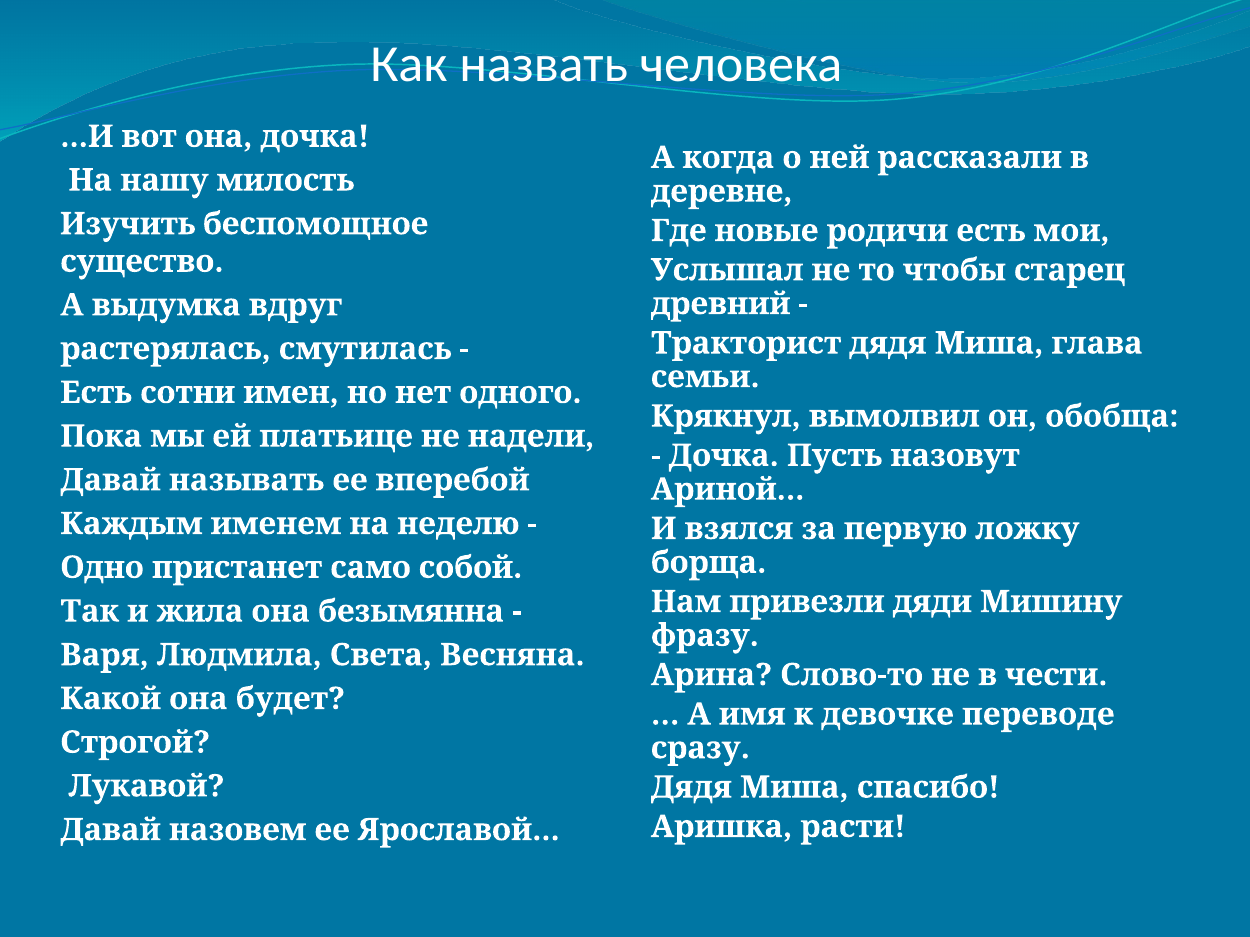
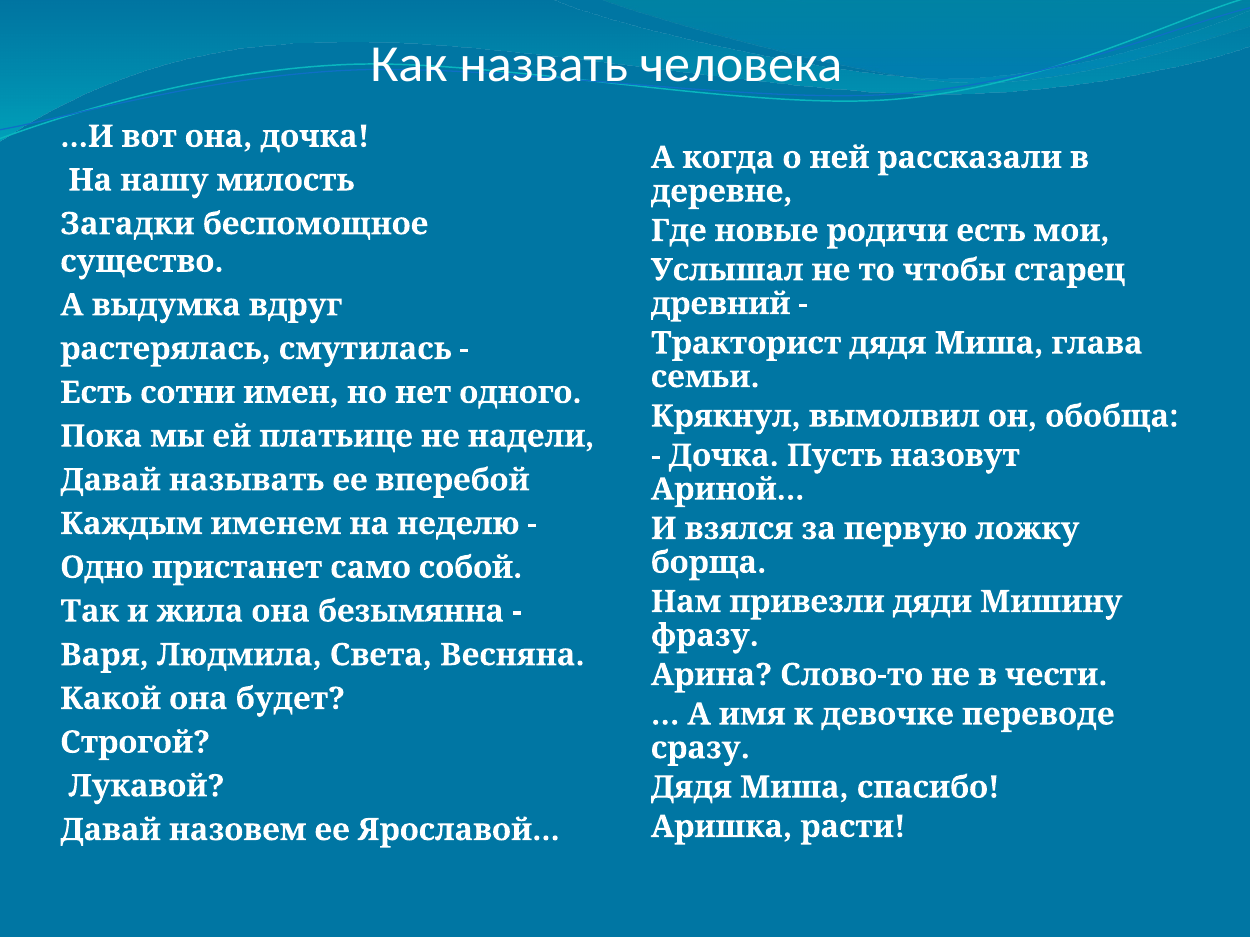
Изучить: Изучить -> Загадки
